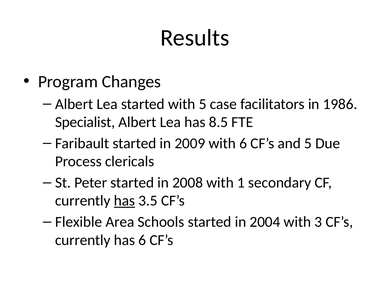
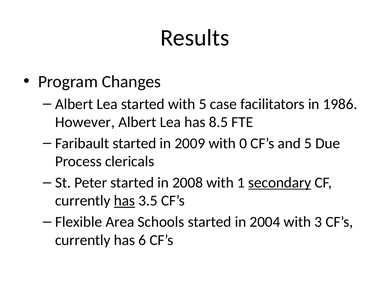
Specialist: Specialist -> However
with 6: 6 -> 0
secondary underline: none -> present
